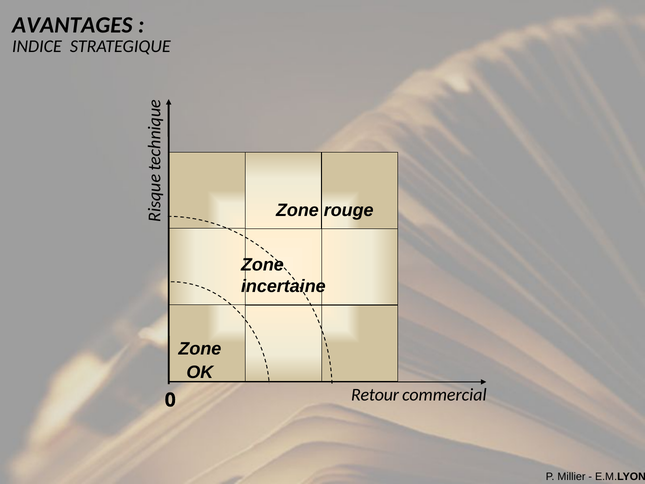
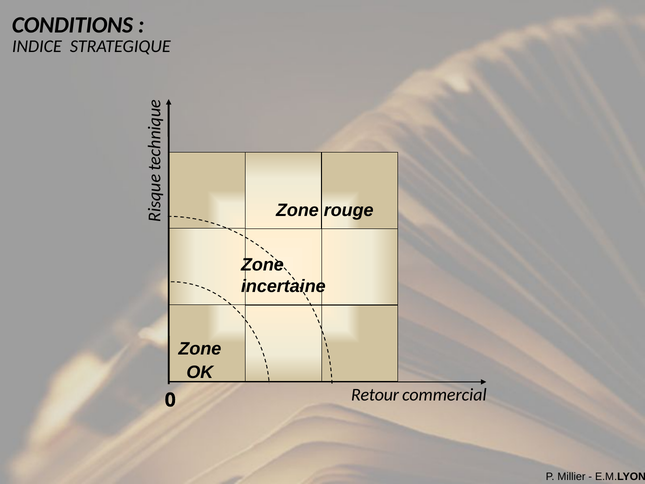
AVANTAGES: AVANTAGES -> CONDITIONS
